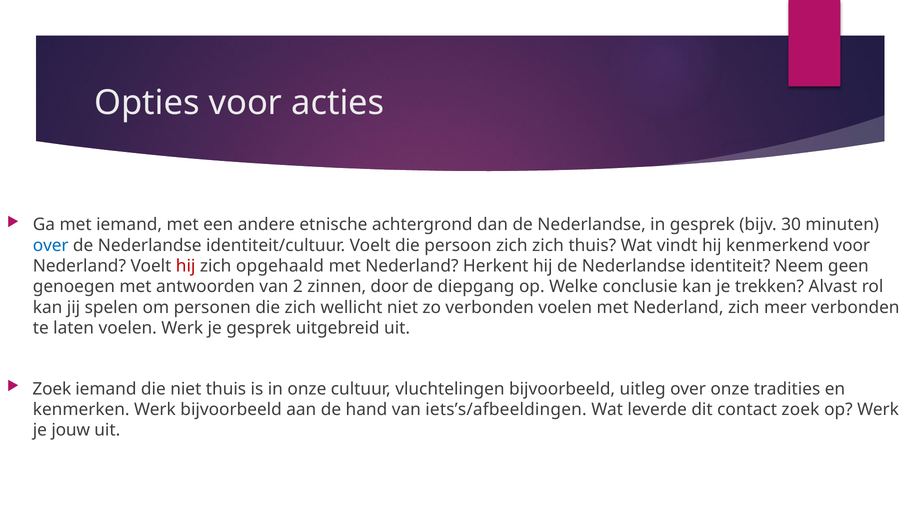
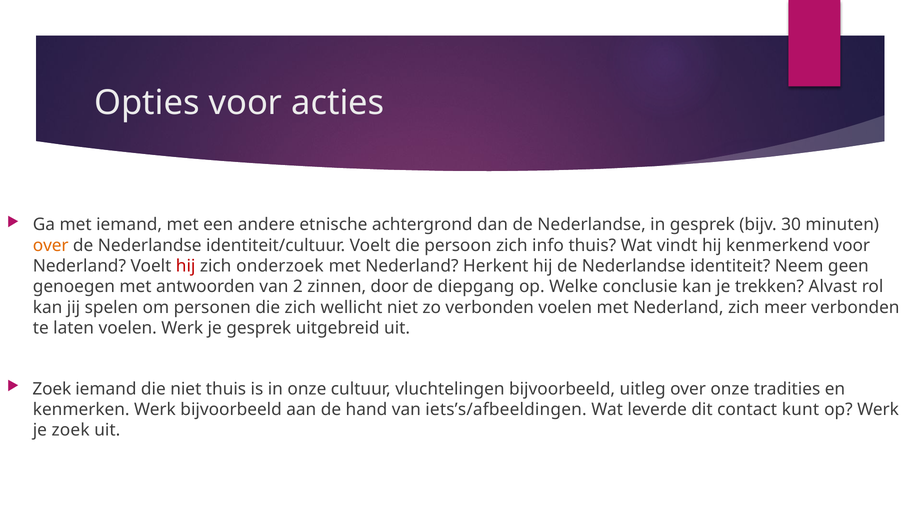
over at (51, 245) colour: blue -> orange
zich zich: zich -> info
opgehaald: opgehaald -> onderzoek
contact zoek: zoek -> kunt
je jouw: jouw -> zoek
